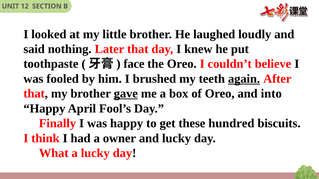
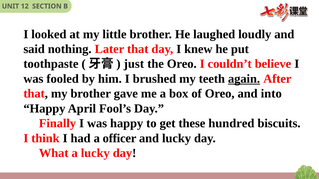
face: face -> just
gave underline: present -> none
owner: owner -> officer
